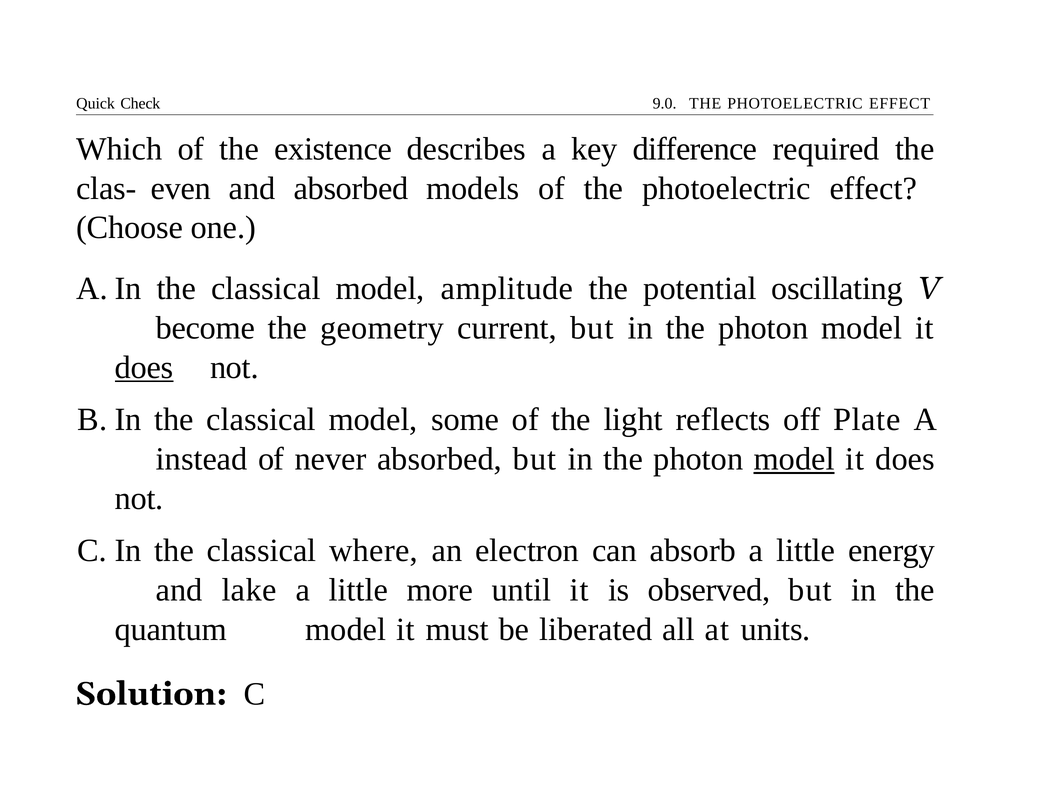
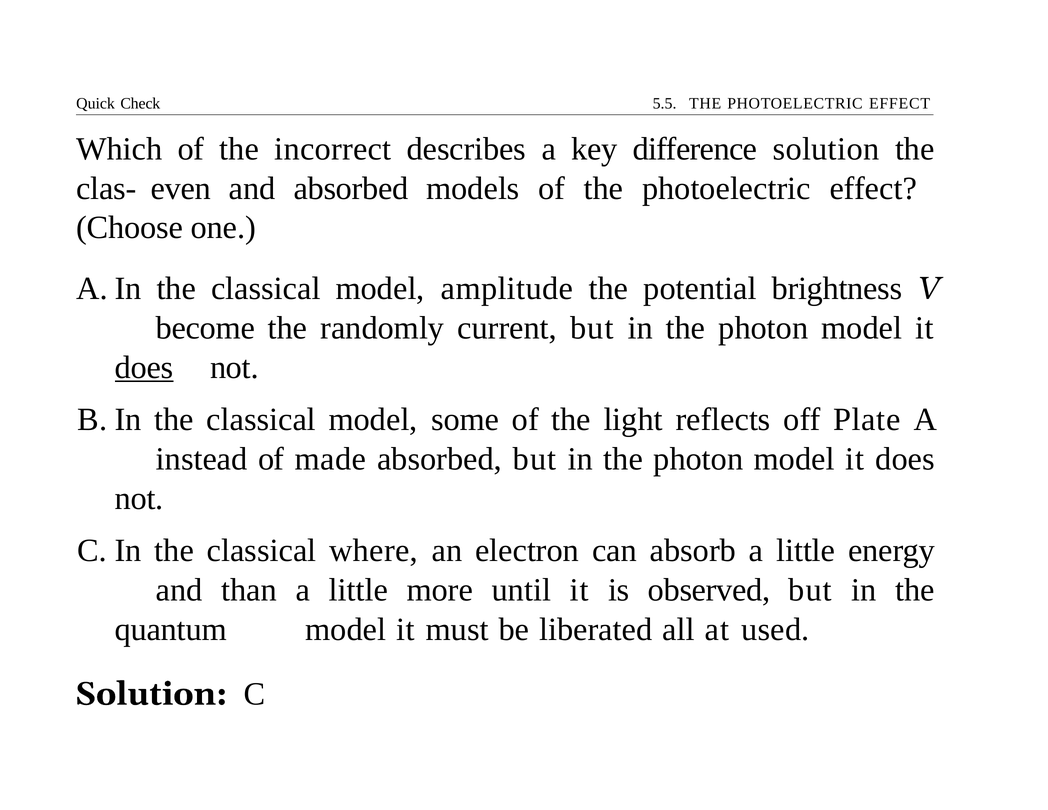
9.0: 9.0 -> 5.5
existence: existence -> incorrect
difference required: required -> solution
oscillating: oscillating -> brightness
geometry: geometry -> randomly
never: never -> made
model at (794, 459) underline: present -> none
lake: lake -> than
units: units -> used
